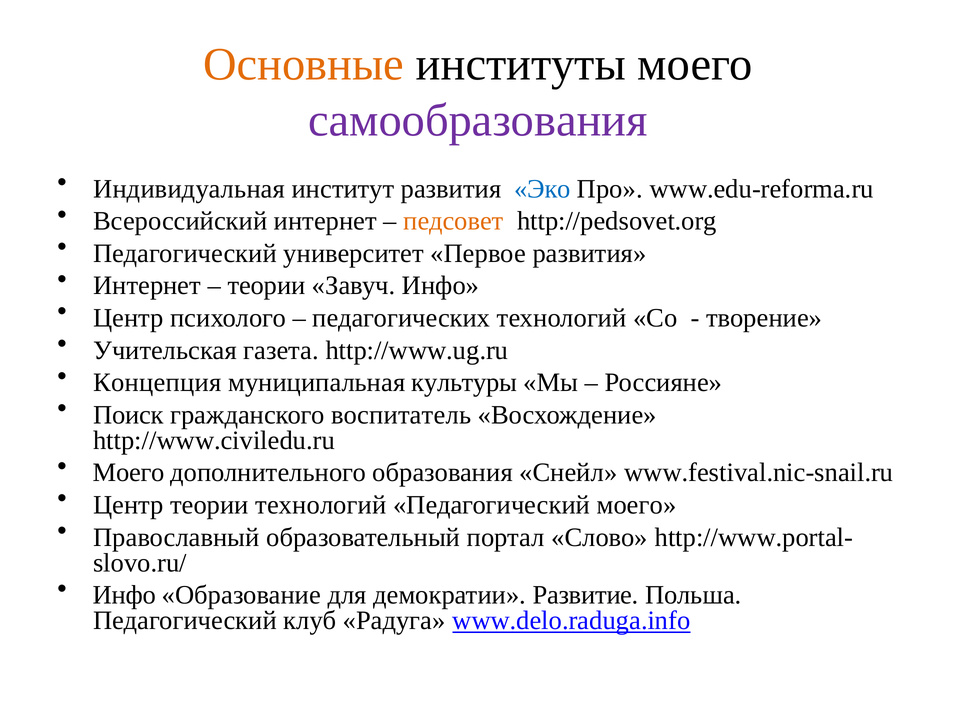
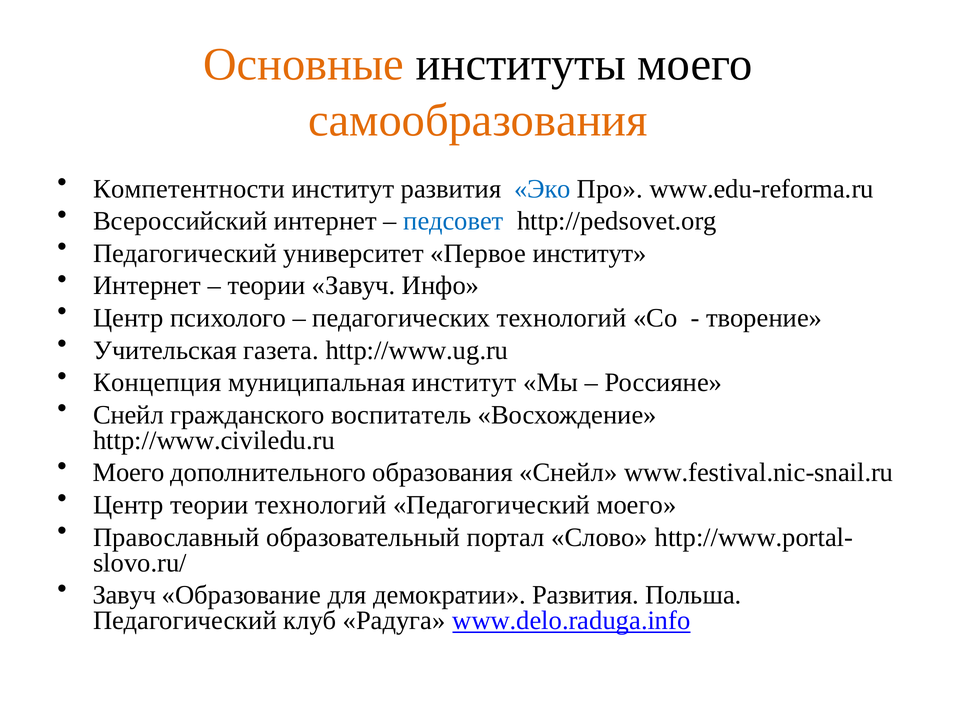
самообразования colour: purple -> orange
Индивидуальная: Индивидуальная -> Компетентности
педсовет colour: orange -> blue
Первое развития: развития -> институт
муниципальная культуры: культуры -> институт
Поиск at (129, 415): Поиск -> Снейл
Инфо at (124, 595): Инфо -> Завуч
демократии Развитие: Развитие -> Развития
